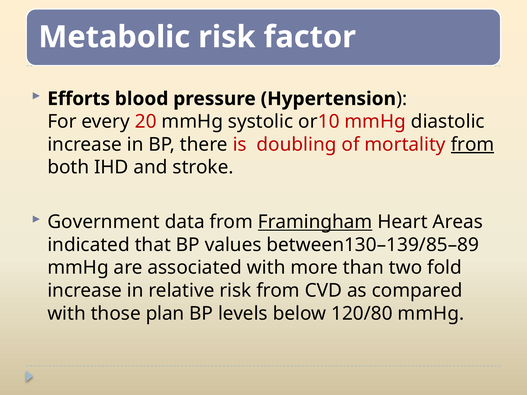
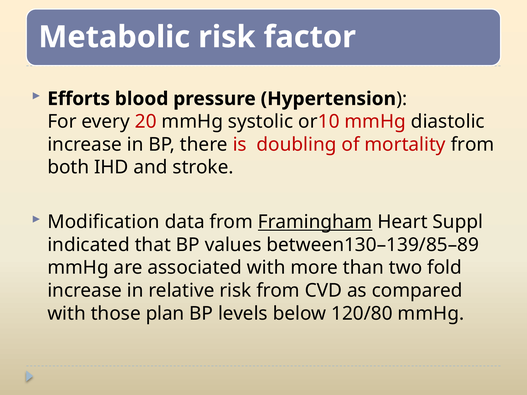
from at (473, 145) underline: present -> none
Government: Government -> Modification
Areas: Areas -> Suppl
